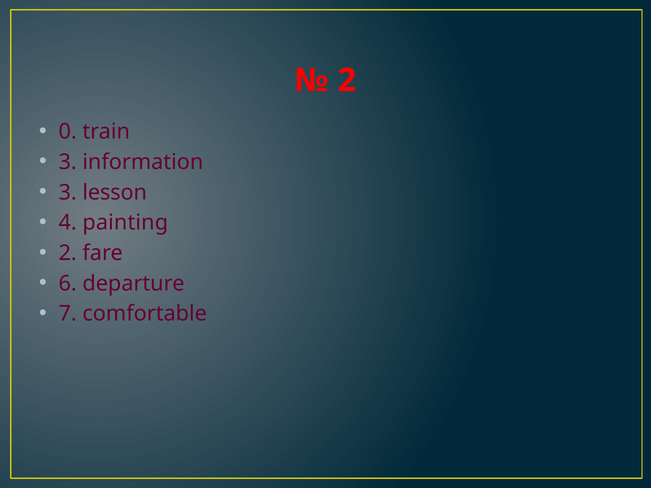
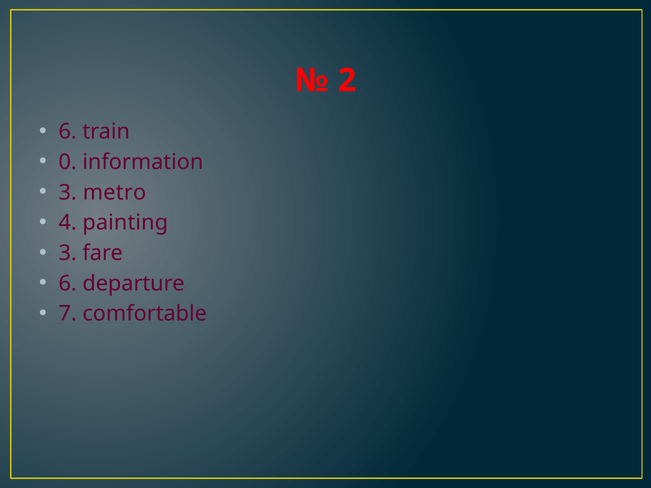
0 at (68, 132): 0 -> 6
3 at (68, 162): 3 -> 0
lesson: lesson -> metro
2 at (68, 253): 2 -> 3
